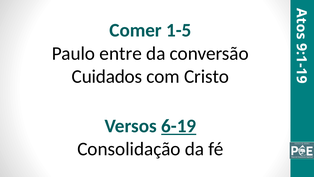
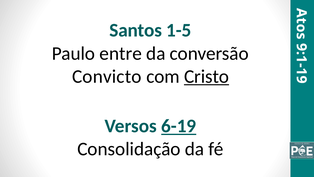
Comer: Comer -> Santos
Cuidados: Cuidados -> Convicto
Cristo underline: none -> present
